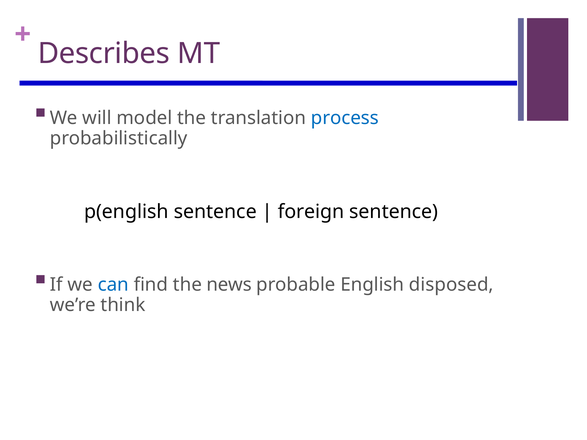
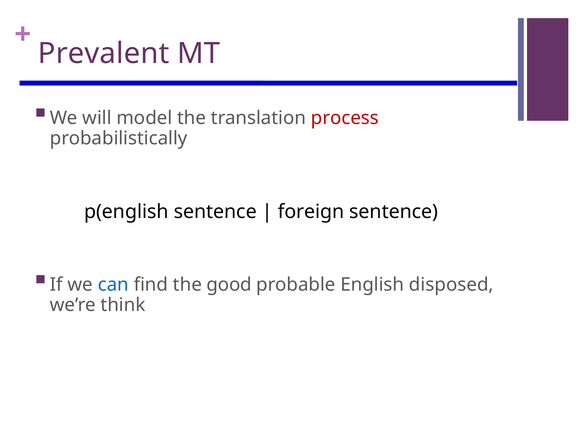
Describes: Describes -> Prevalent
process colour: blue -> red
news: news -> good
